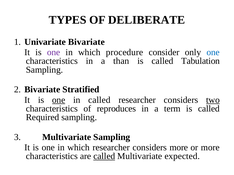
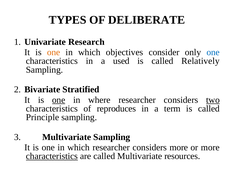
Univariate Bivariate: Bivariate -> Research
one at (54, 52) colour: purple -> orange
procedure: procedure -> objectives
than: than -> used
Tabulation: Tabulation -> Relatively
in called: called -> where
Required: Required -> Principle
characteristics at (52, 157) underline: none -> present
called at (104, 157) underline: present -> none
expected: expected -> resources
